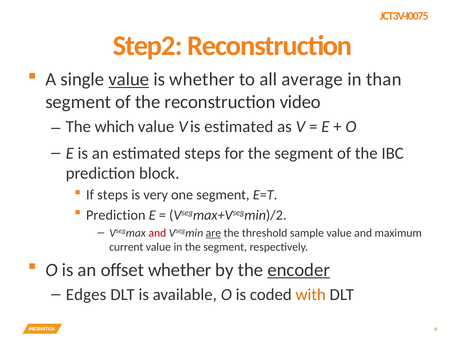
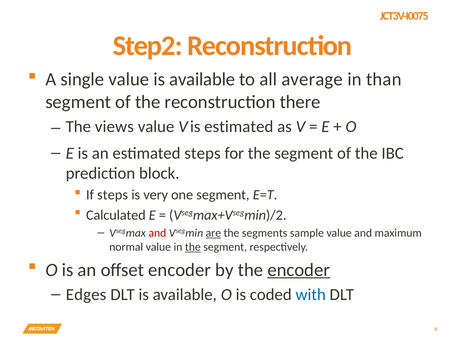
value at (129, 79) underline: present -> none
whether at (202, 79): whether -> available
video: video -> there
which: which -> views
Prediction at (116, 215): Prediction -> Calculated
threshold: threshold -> segments
current: current -> normal
the at (193, 247) underline: none -> present
offset whether: whether -> encoder
with colour: orange -> blue
